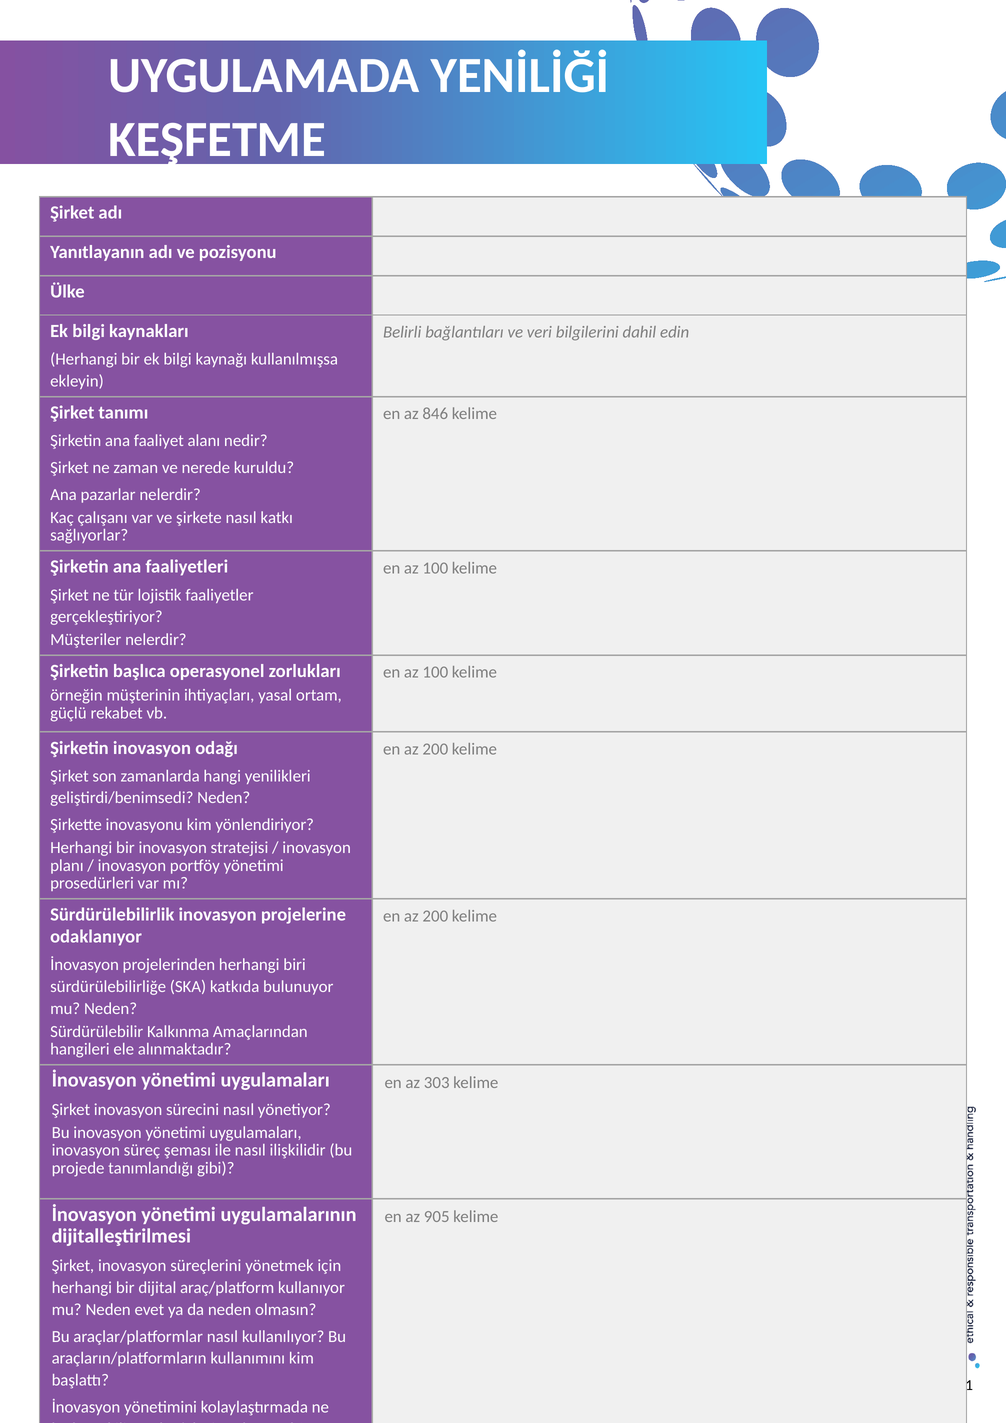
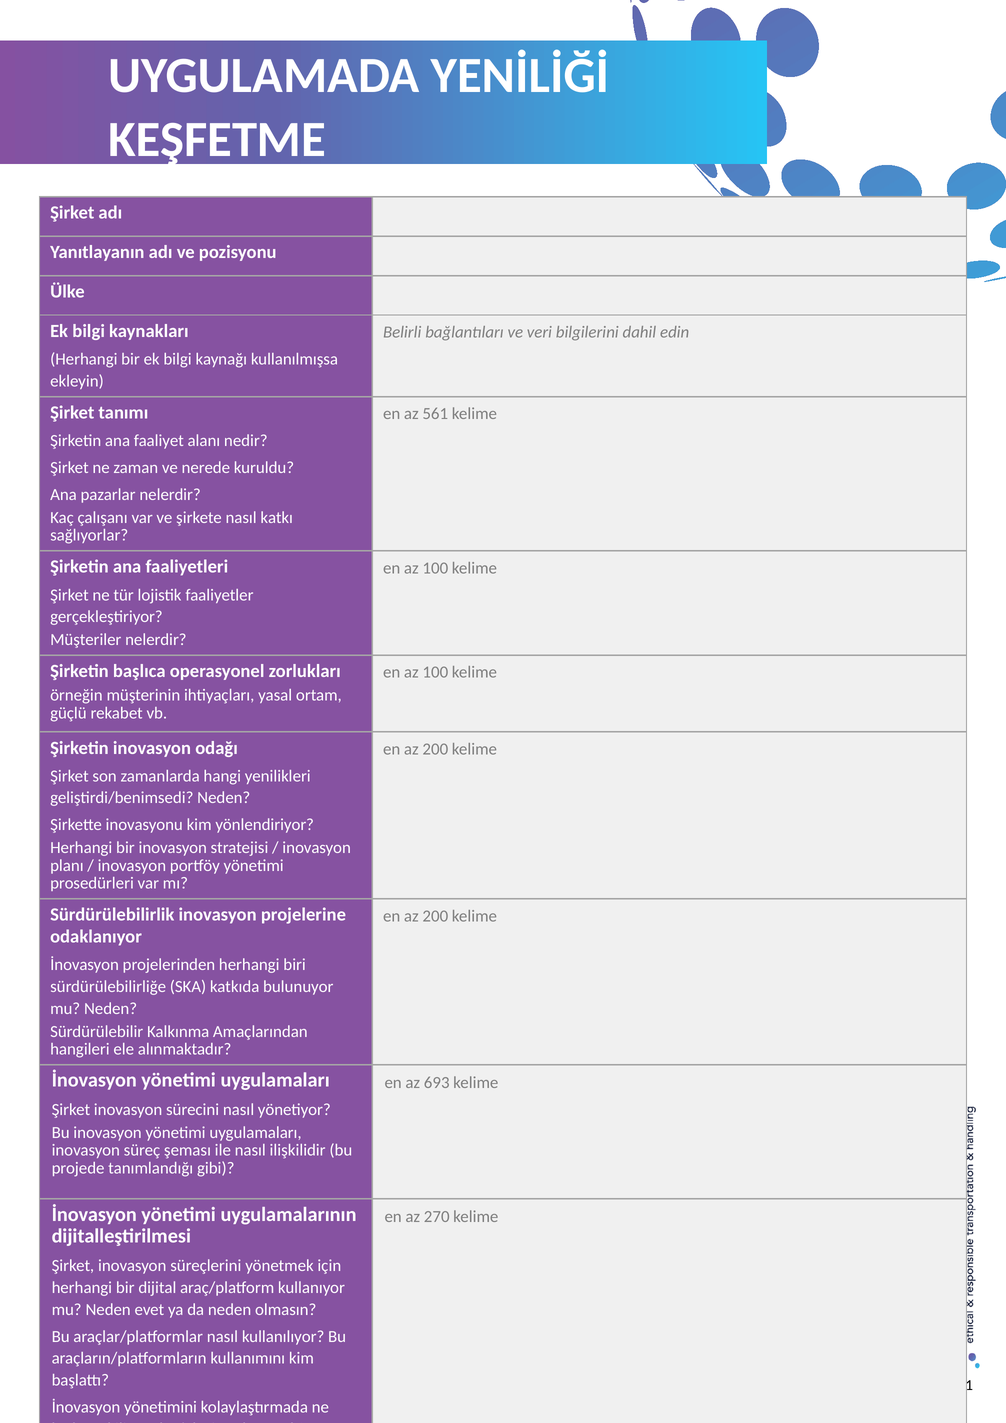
846: 846 -> 561
303: 303 -> 693
905: 905 -> 270
